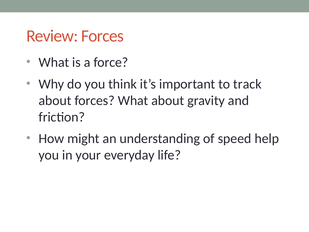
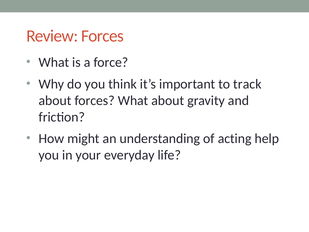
speed: speed -> acting
